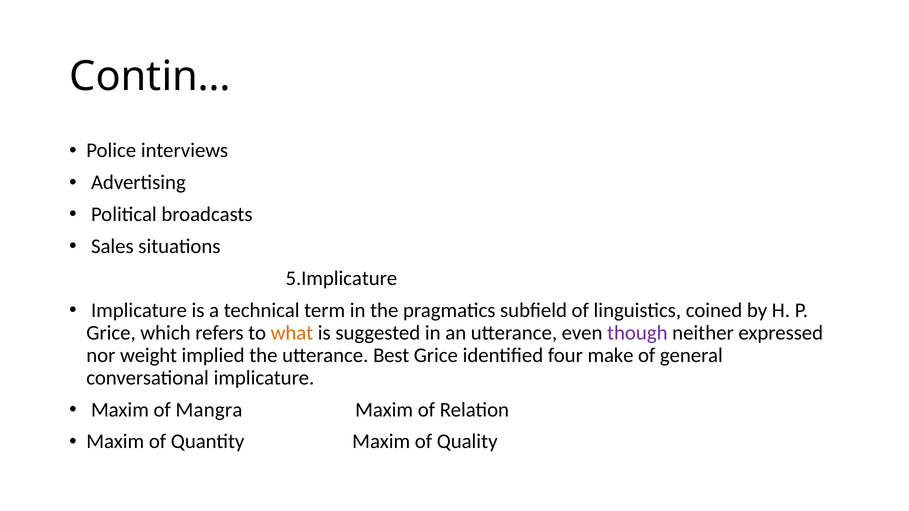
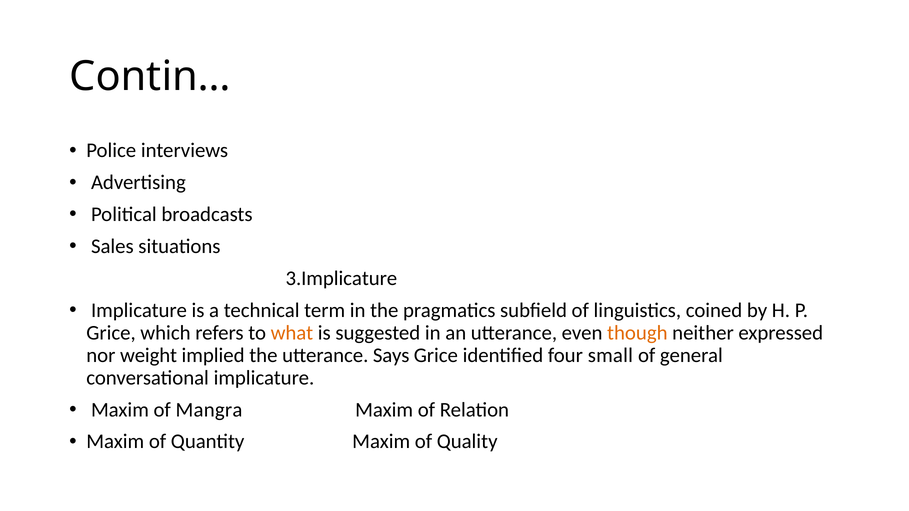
5.Implicature: 5.Implicature -> 3.Implicature
though colour: purple -> orange
Best: Best -> Says
make: make -> small
